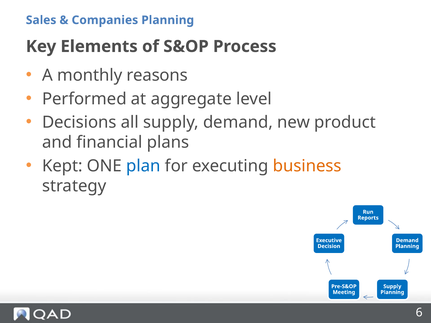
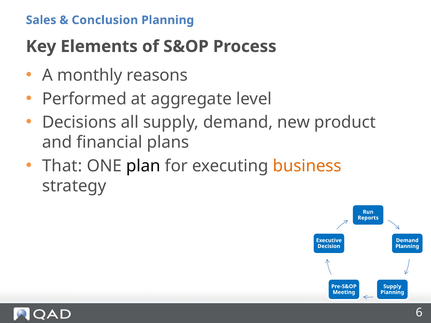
Companies: Companies -> Conclusion
Kept: Kept -> That
plan colour: blue -> black
